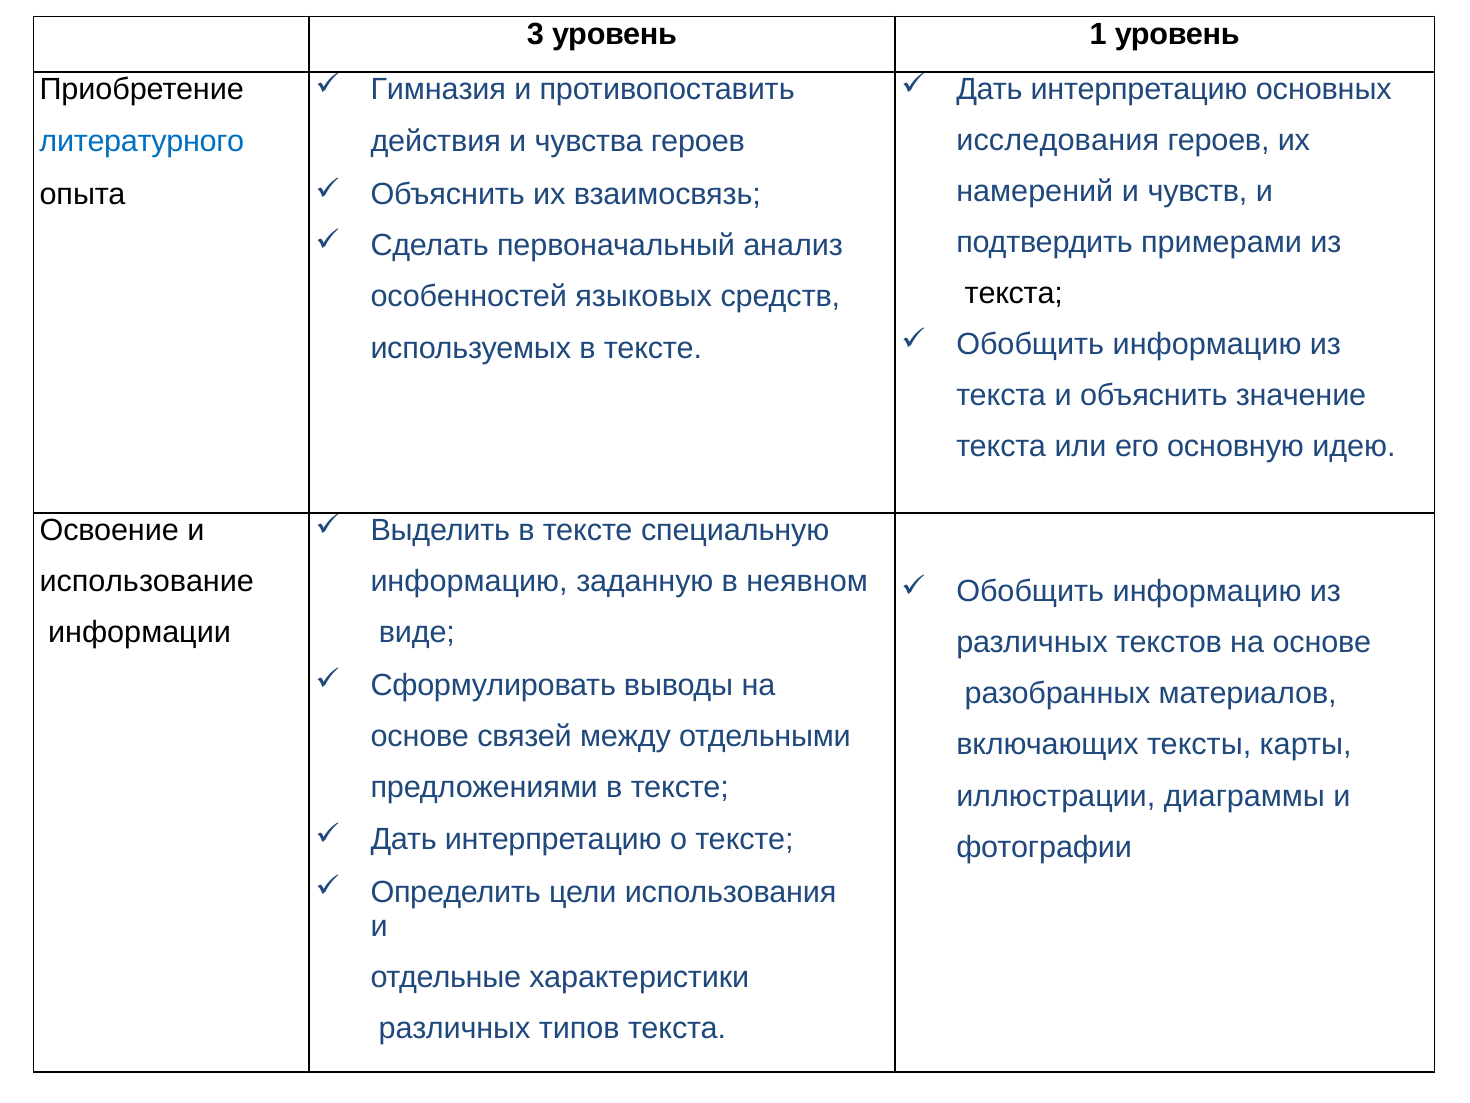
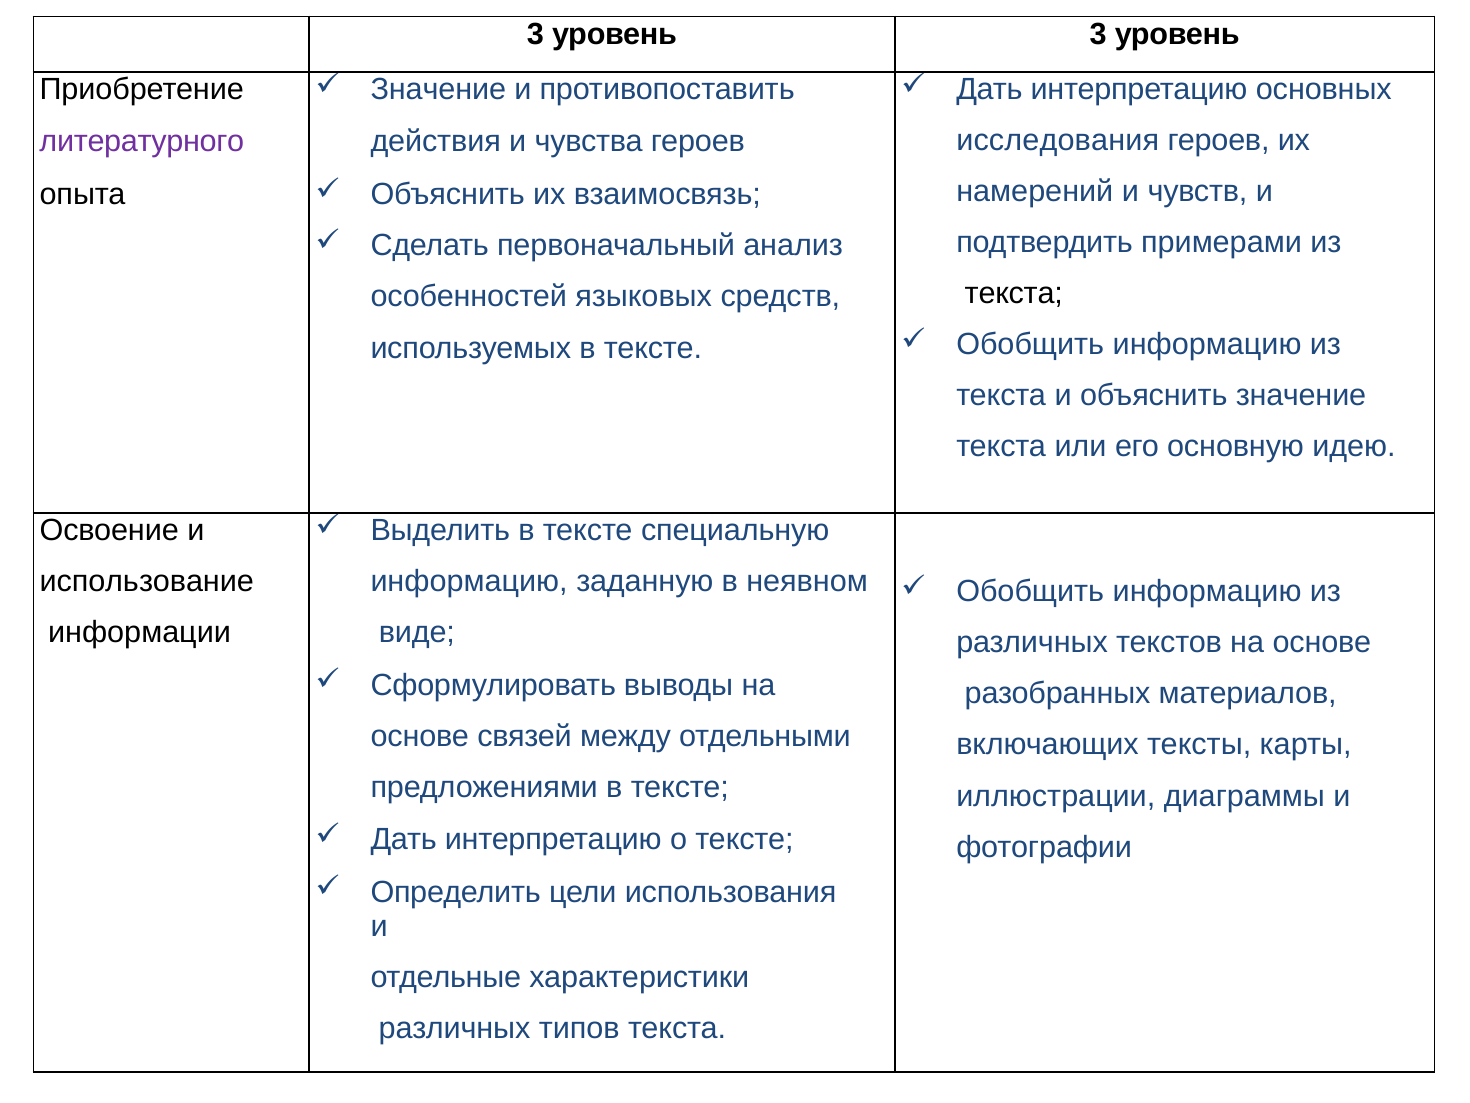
уровень 1: 1 -> 3
Гимназия at (438, 89): Гимназия -> Значение
литературного colour: blue -> purple
